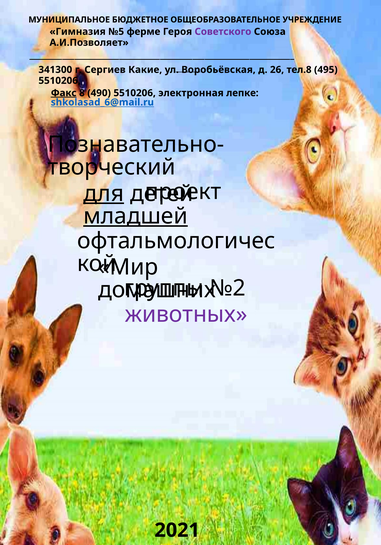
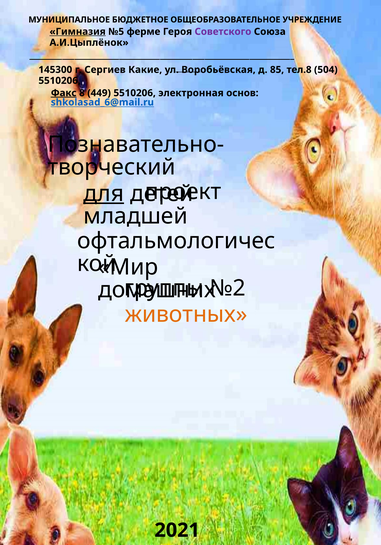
Гимназия underline: none -> present
А.И.Позволяет: А.И.Позволяет -> А.И.Цыплёнок
341300: 341300 -> 145300
26: 26 -> 85
495: 495 -> 504
490: 490 -> 449
лепке: лепке -> основ
младшей underline: present -> none
животных colour: purple -> orange
